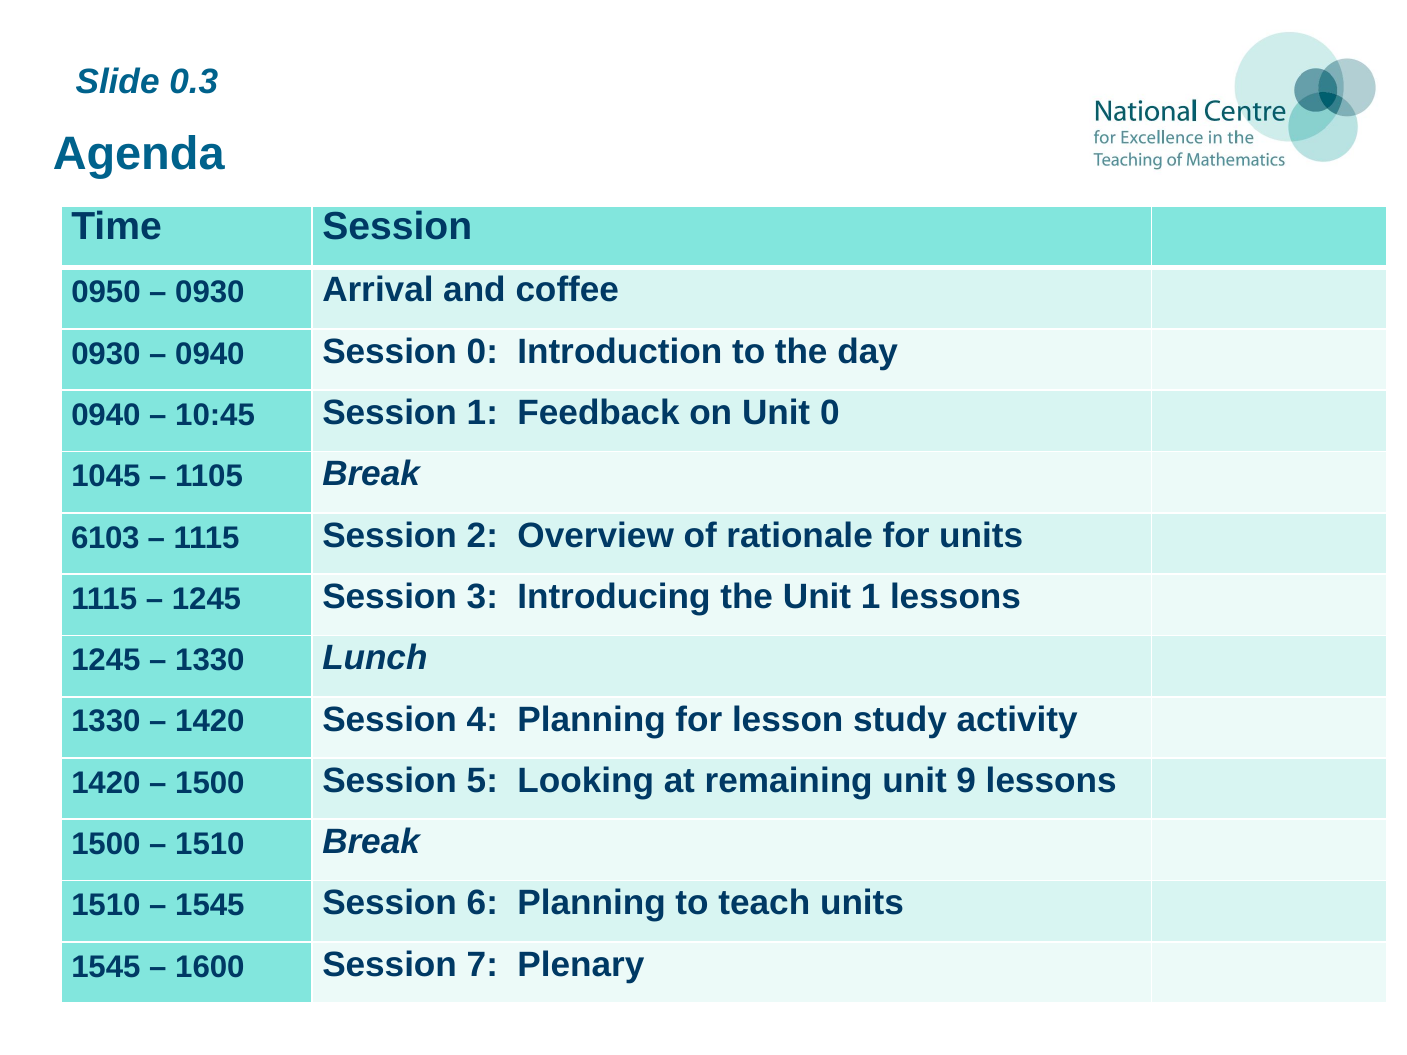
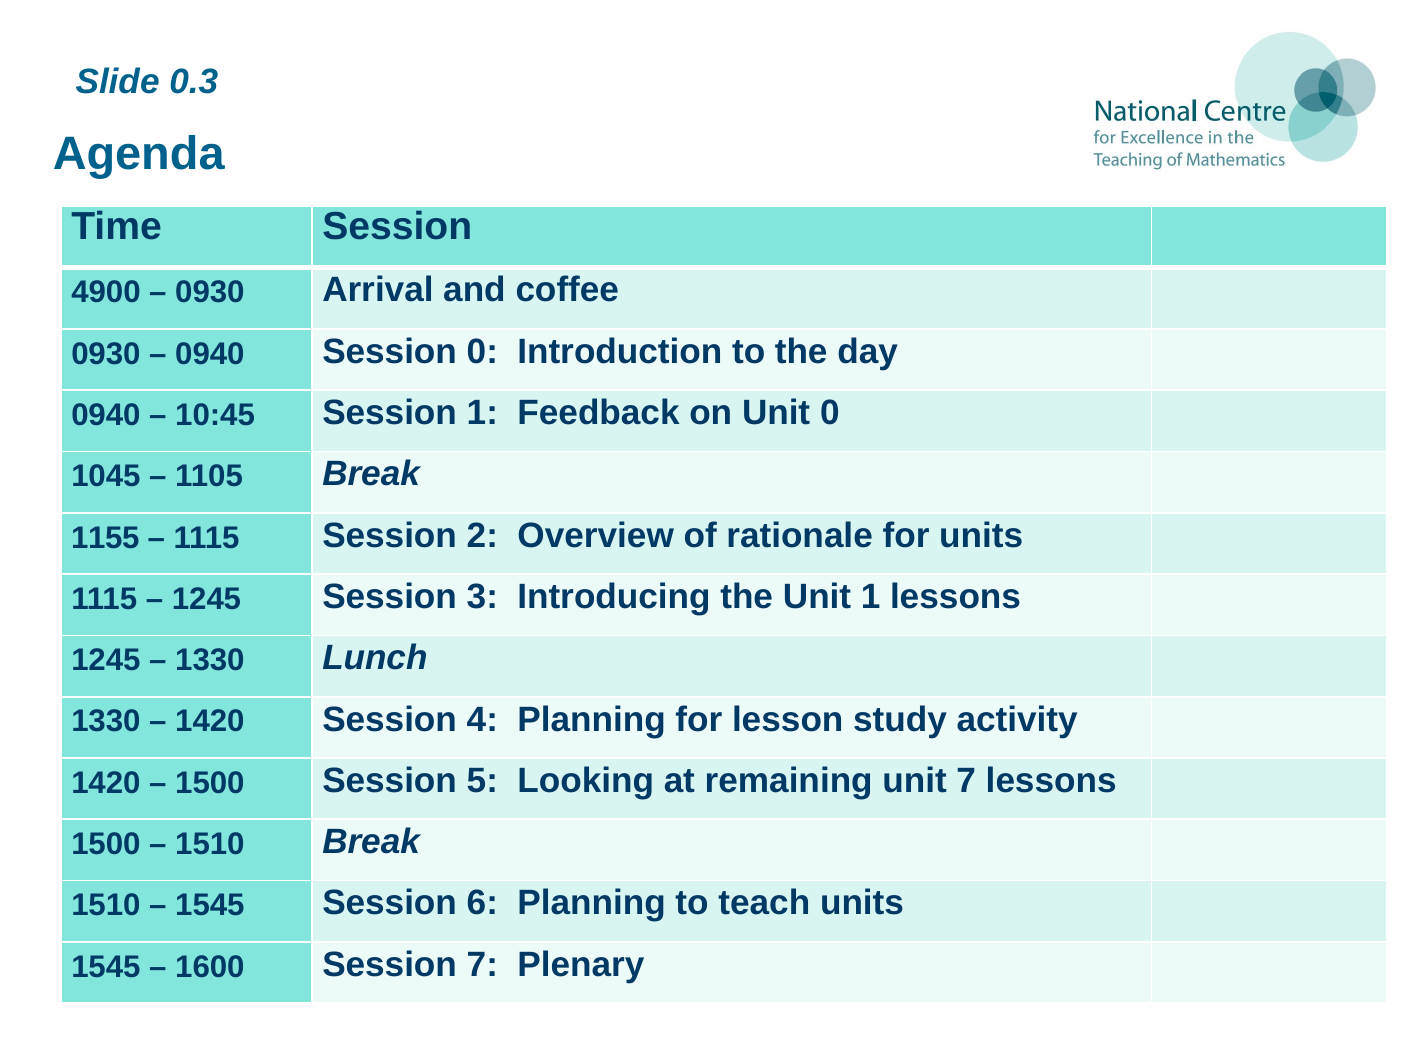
0950: 0950 -> 4900
6103: 6103 -> 1155
unit 9: 9 -> 7
